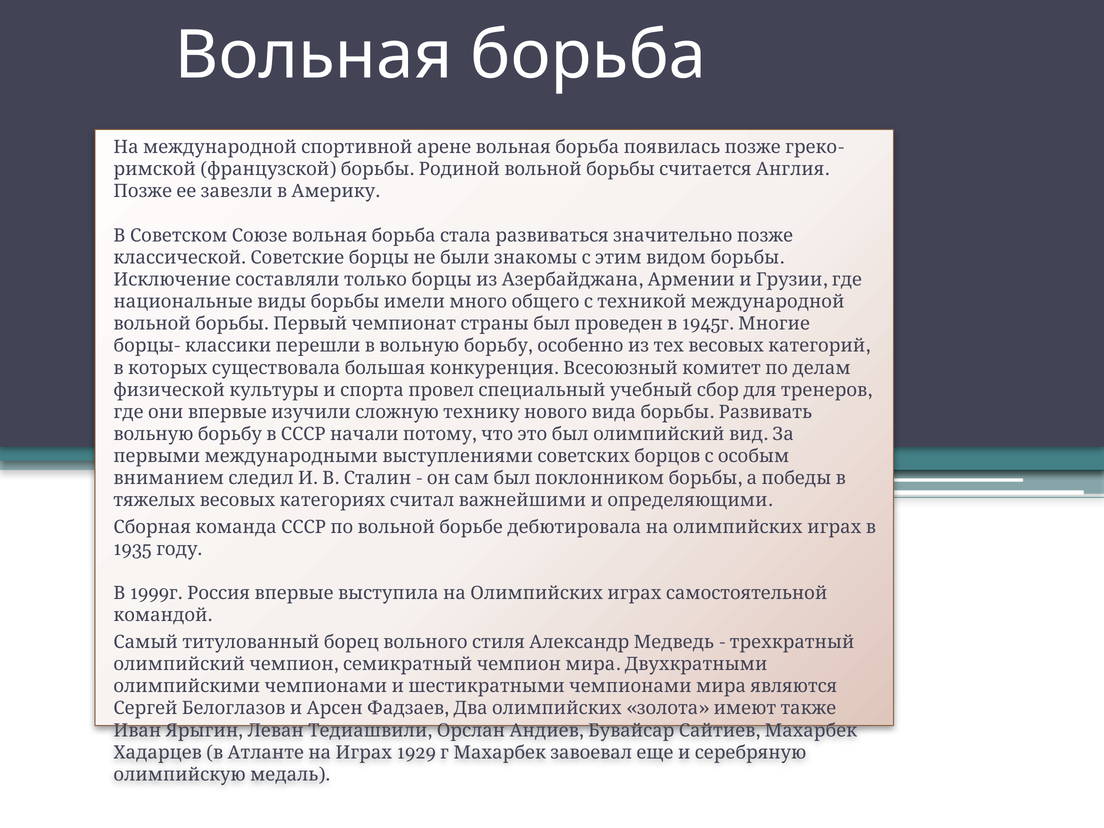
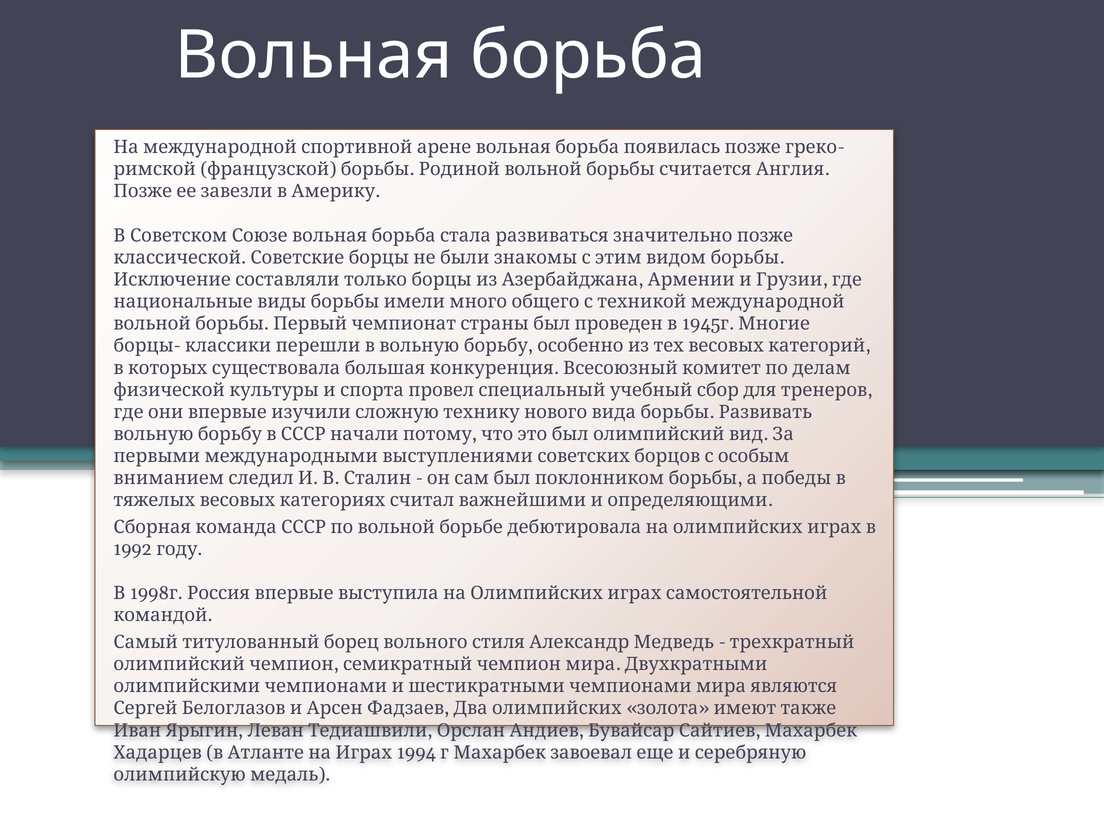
1935: 1935 -> 1992
1999: 1999 -> 1998
1929: 1929 -> 1994
